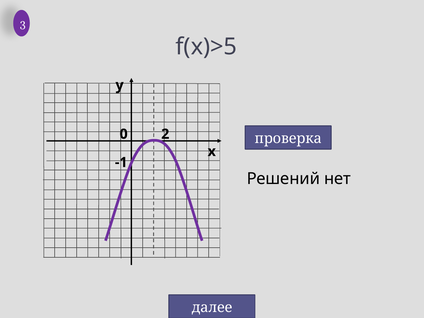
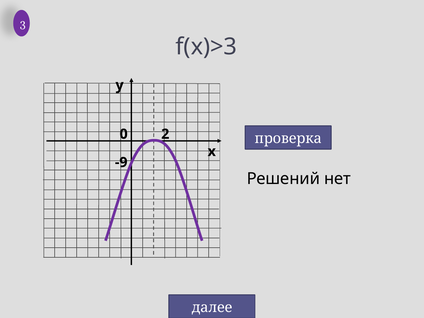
f(x)>5: f(x)>5 -> f(x)>3
-1: -1 -> -9
